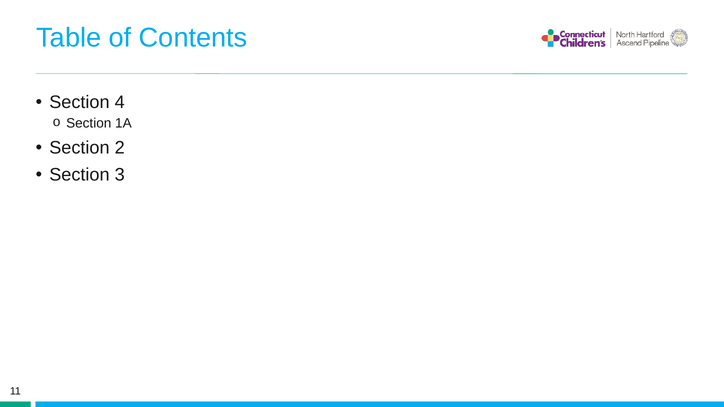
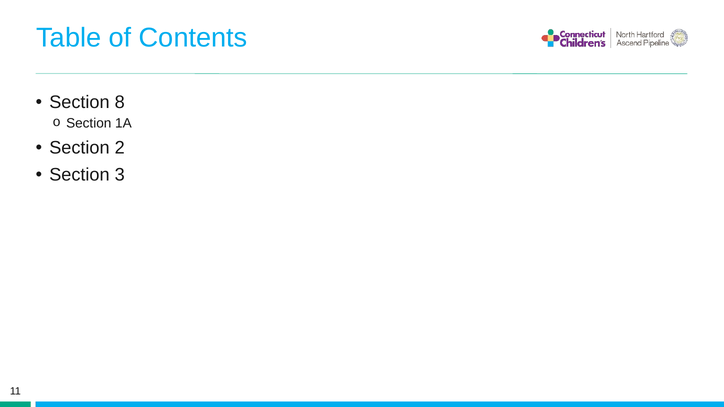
4: 4 -> 8
